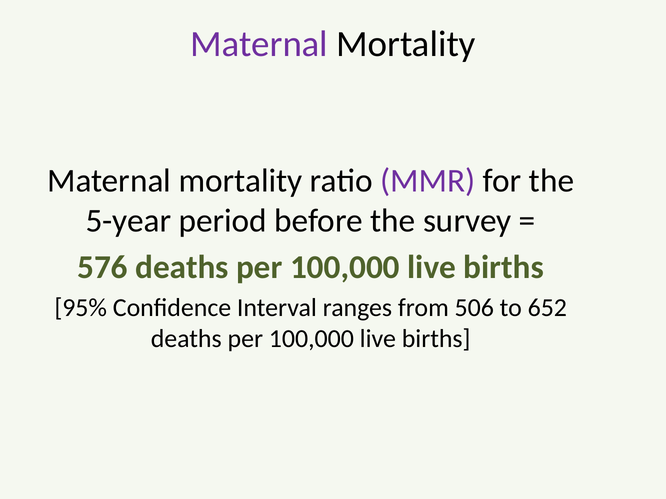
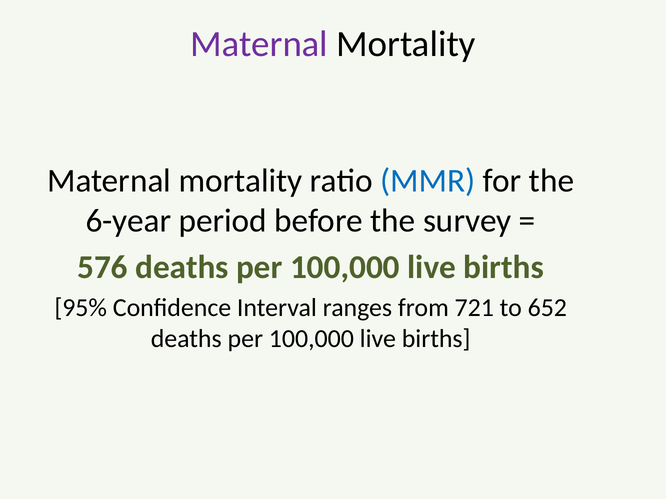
MMR colour: purple -> blue
5-year: 5-year -> 6-year
506: 506 -> 721
